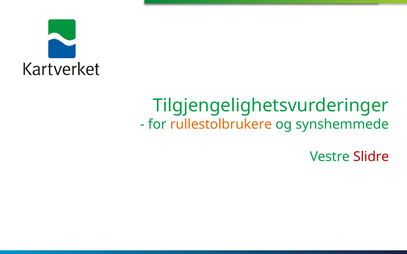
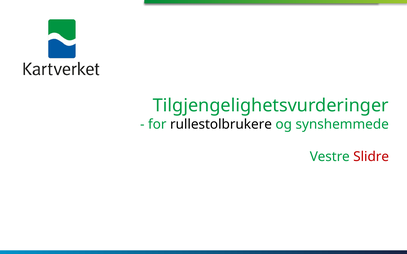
rullestolbrukere colour: orange -> black
